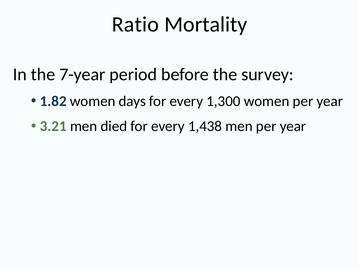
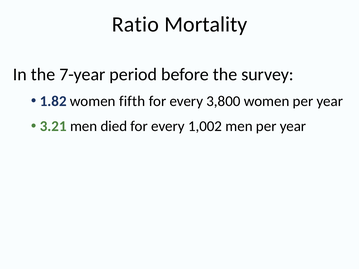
days: days -> fifth
1,300: 1,300 -> 3,800
1,438: 1,438 -> 1,002
